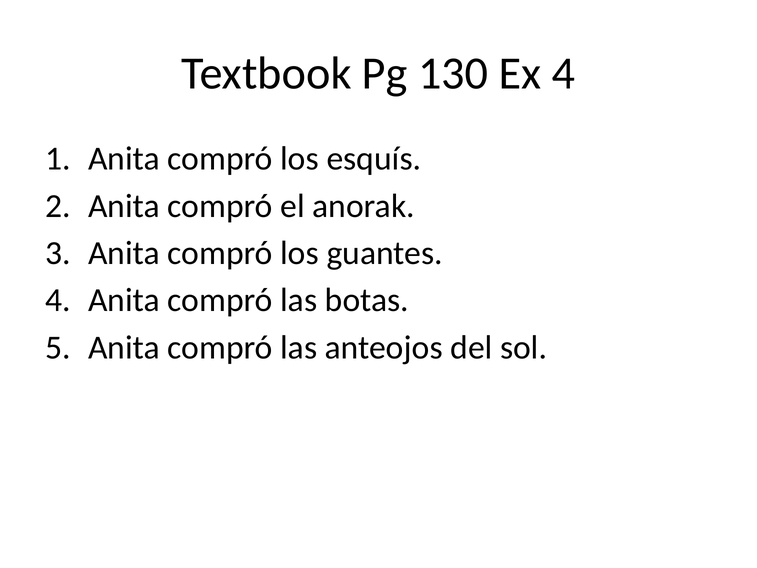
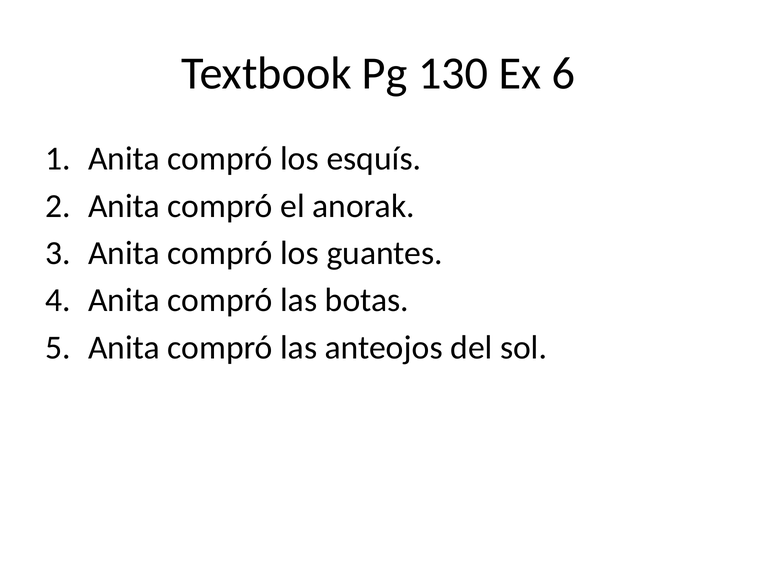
Ex 4: 4 -> 6
